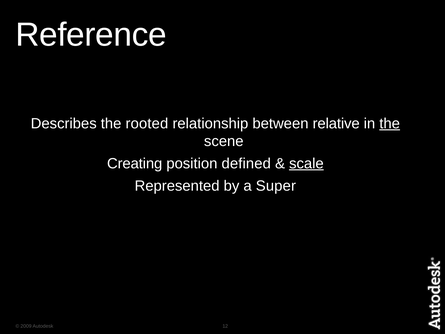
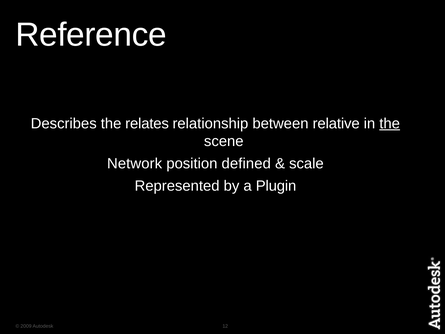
rooted: rooted -> relates
Creating: Creating -> Network
scale underline: present -> none
Super: Super -> Plugin
